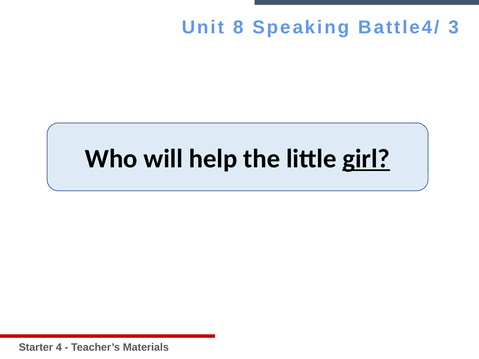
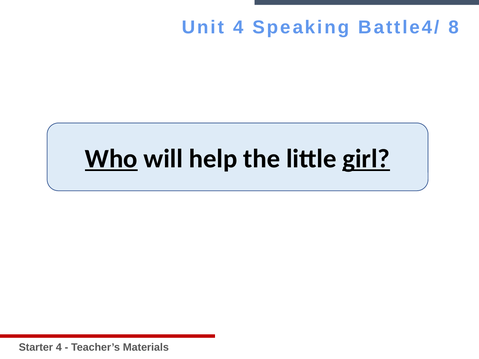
Unit 8: 8 -> 4
3: 3 -> 8
Who underline: none -> present
